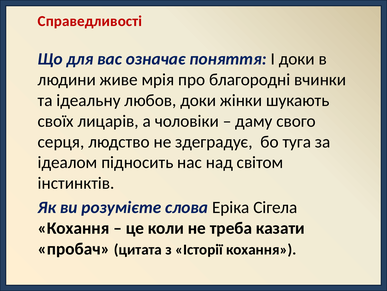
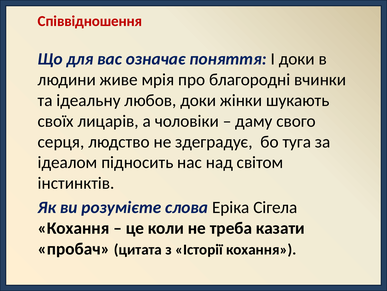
Справедливості: Справедливості -> Співвідношення
